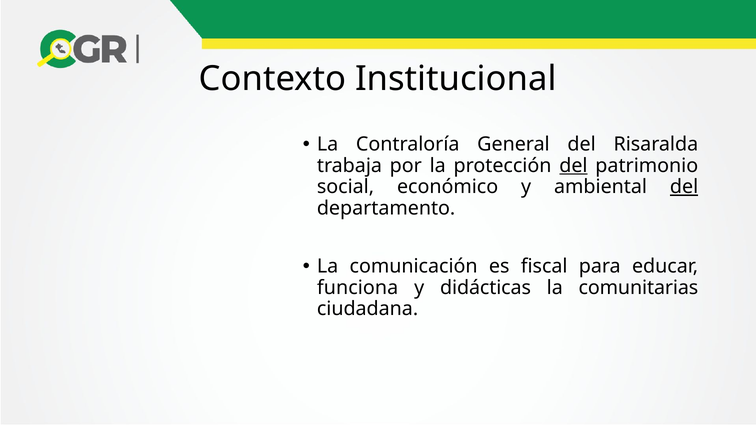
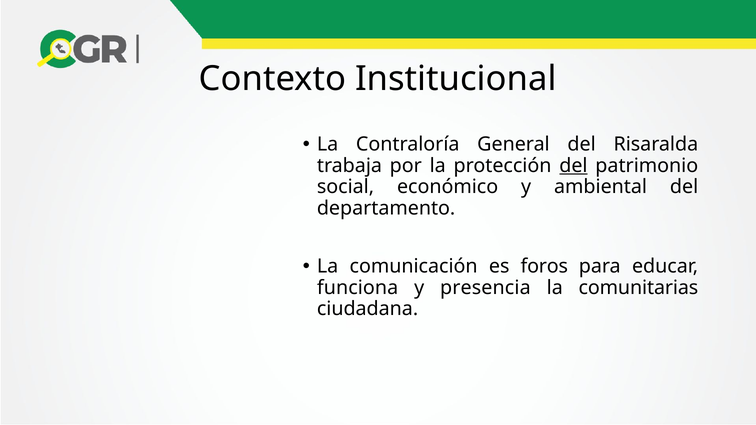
del at (684, 187) underline: present -> none
fiscal: fiscal -> foros
didácticas: didácticas -> presencia
